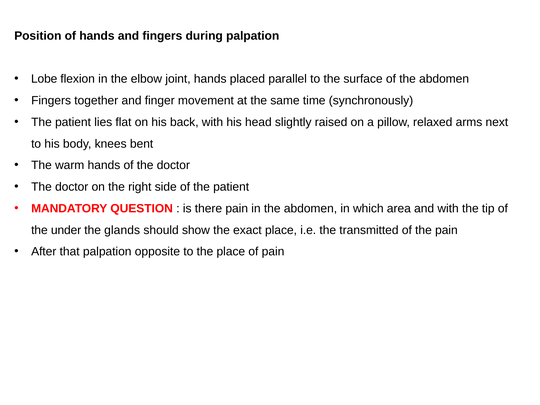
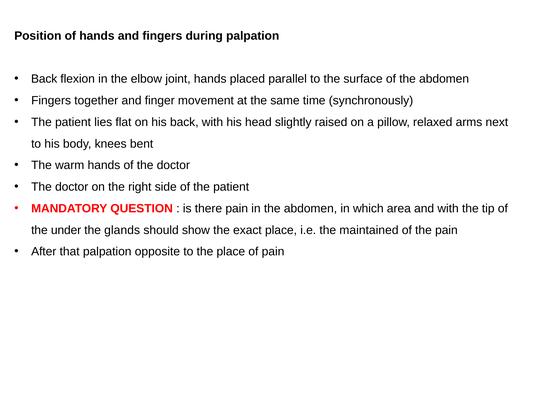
Lobe at (44, 79): Lobe -> Back
transmitted: transmitted -> maintained
